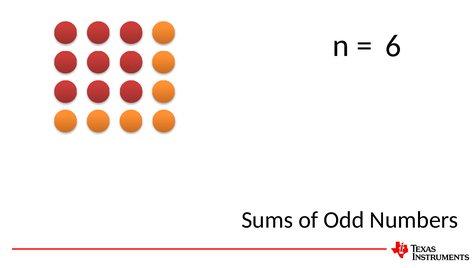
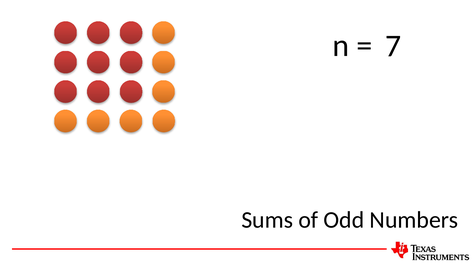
6: 6 -> 7
